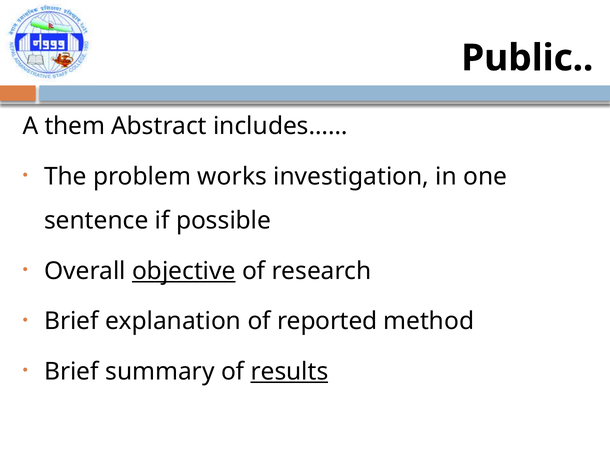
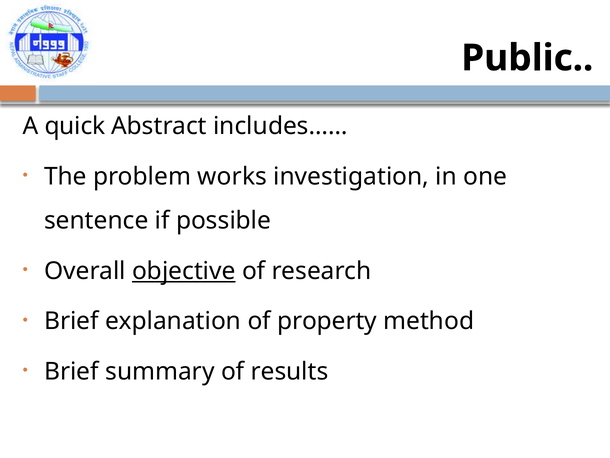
them: them -> quick
reported: reported -> property
results underline: present -> none
